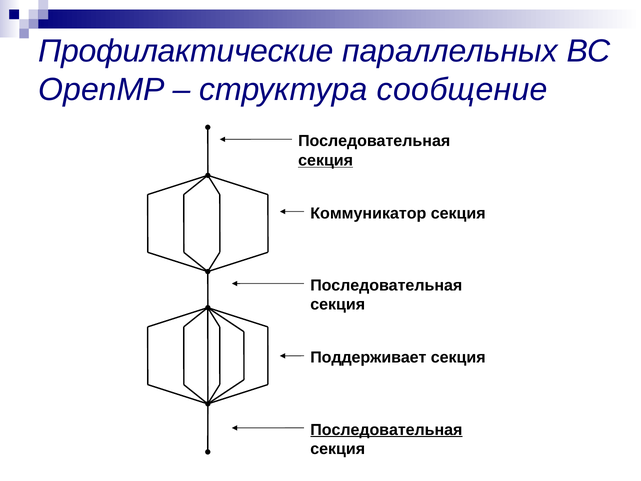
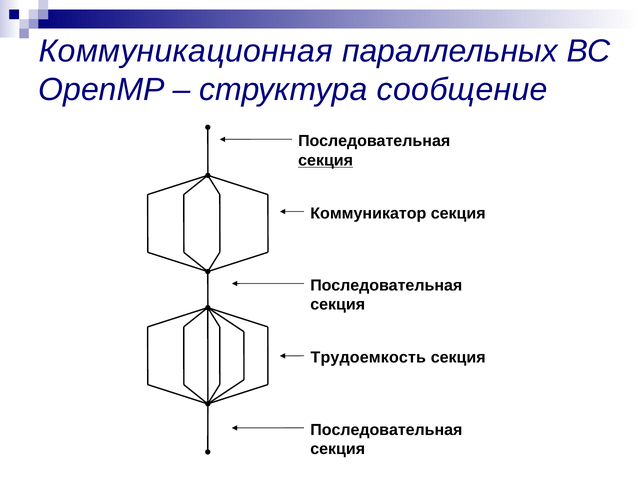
Профилактические: Профилактические -> Коммуникационная
Поддерживает: Поддерживает -> Трудоемкость
Последовательная at (386, 430) underline: present -> none
